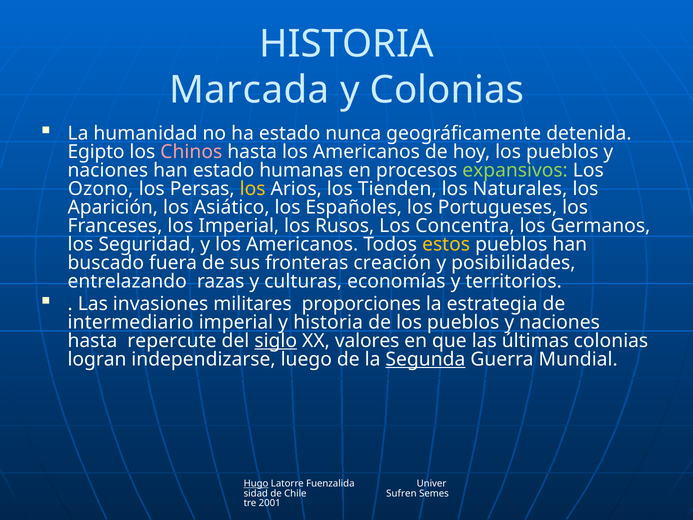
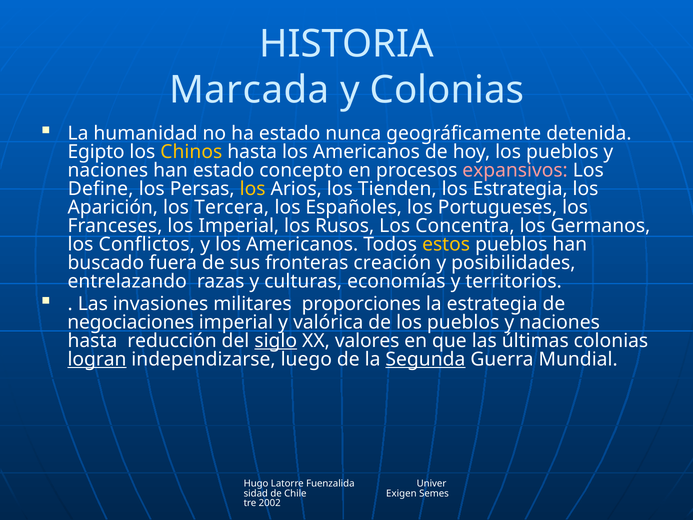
Chinos colour: pink -> yellow
humanas: humanas -> concepto
expansivos colour: light green -> pink
Ozono: Ozono -> Define
los Naturales: Naturales -> Estrategia
Asiático: Asiático -> Tercera
Seguridad: Seguridad -> Conflictos
intermediario: intermediario -> negociaciones
y historia: historia -> valórica
repercute: repercute -> reducción
logran underline: none -> present
Hugo underline: present -> none
Sufren: Sufren -> Exigen
2001: 2001 -> 2002
